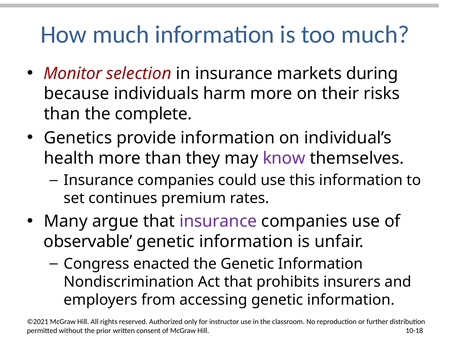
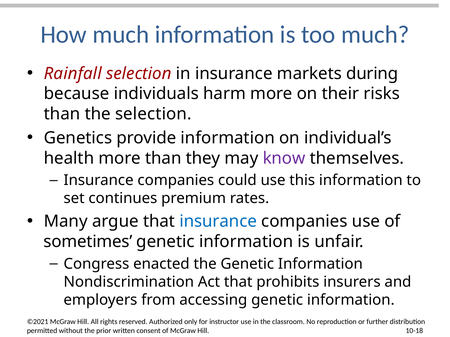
Monitor: Monitor -> Rainfall
the complete: complete -> selection
insurance at (218, 222) colour: purple -> blue
observable: observable -> sometimes
